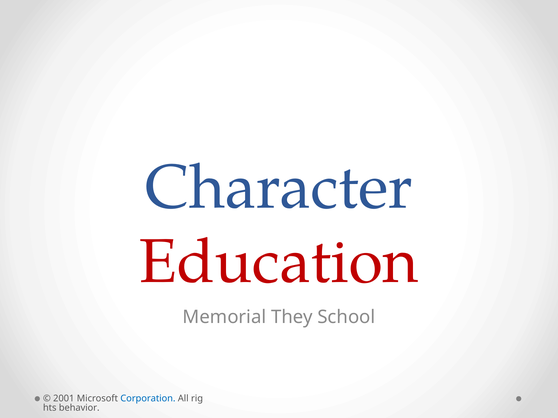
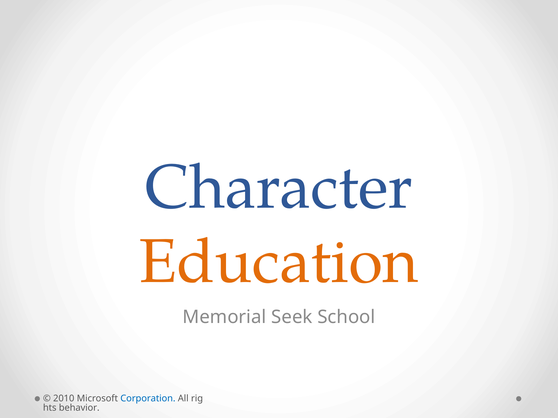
Education colour: red -> orange
They: They -> Seek
2001: 2001 -> 2010
